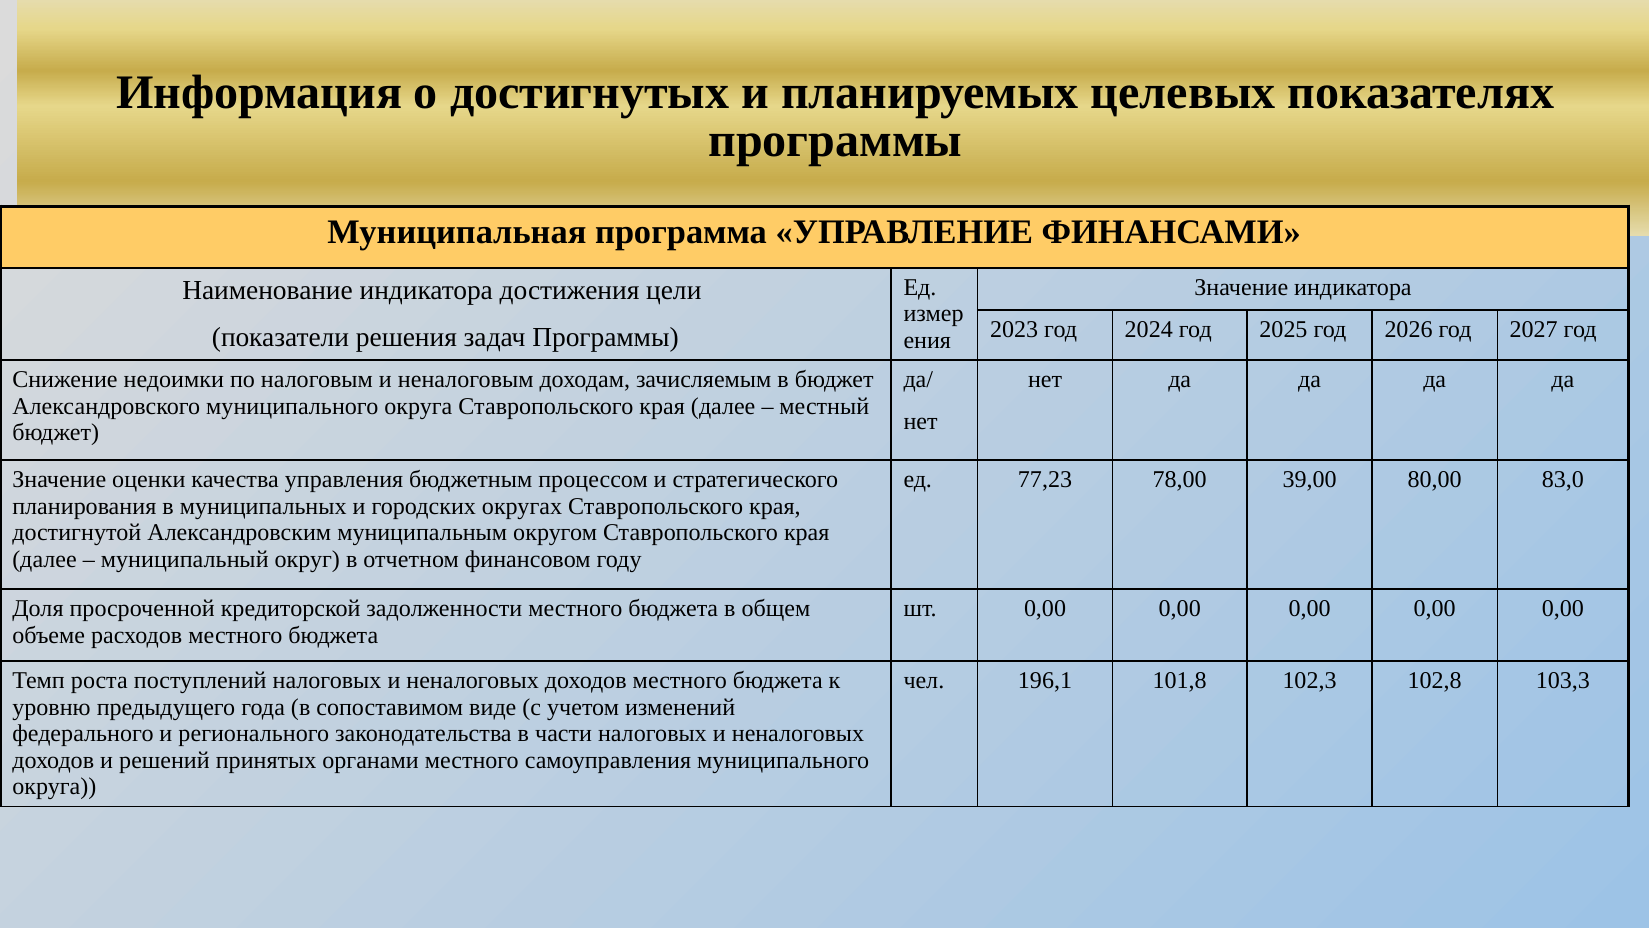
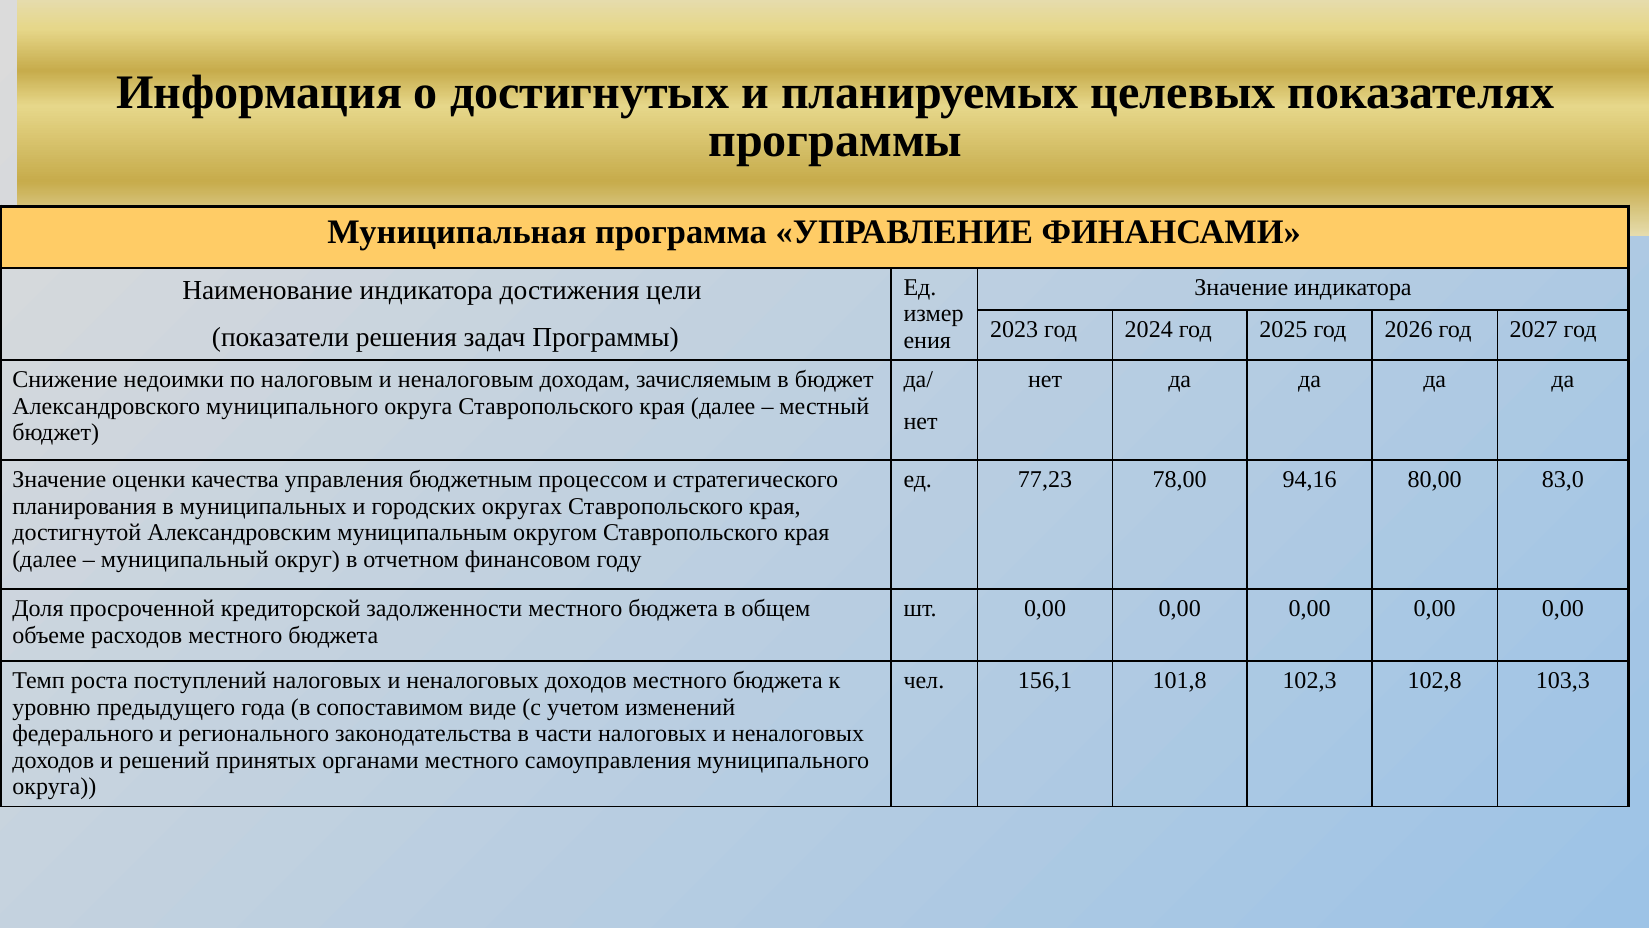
39,00: 39,00 -> 94,16
196,1: 196,1 -> 156,1
